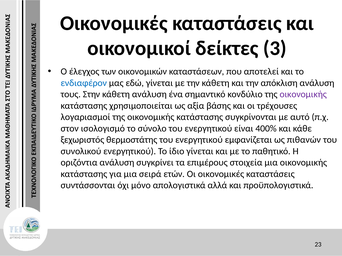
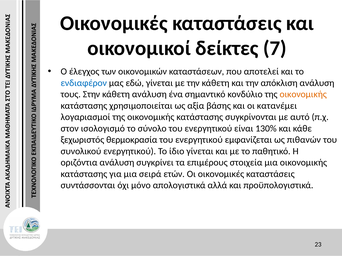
3: 3 -> 7
οικονομικής at (303, 94) colour: purple -> orange
τρέχουσες: τρέχουσες -> κατανέμει
400%: 400% -> 130%
θερμοστάτης: θερμοστάτης -> θερμοκρασία
